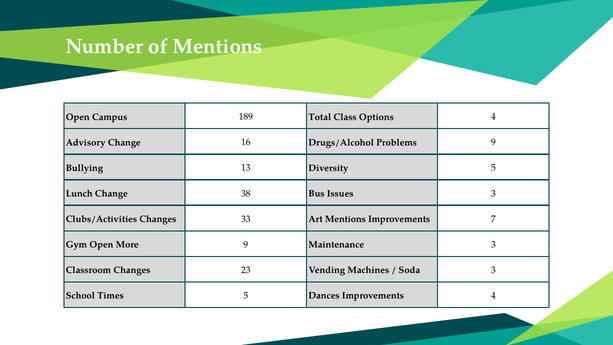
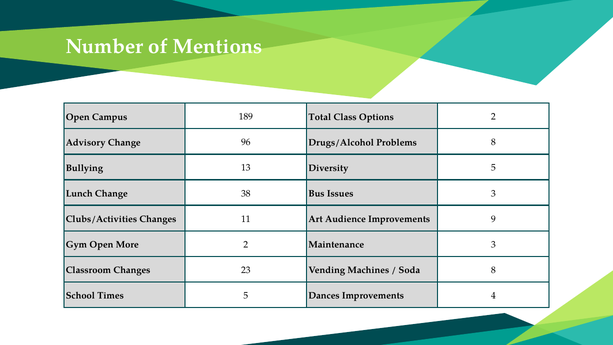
Options 4: 4 -> 2
16: 16 -> 96
Problems 9: 9 -> 8
33: 33 -> 11
Art Mentions: Mentions -> Audience
7: 7 -> 9
More 9: 9 -> 2
Soda 3: 3 -> 8
